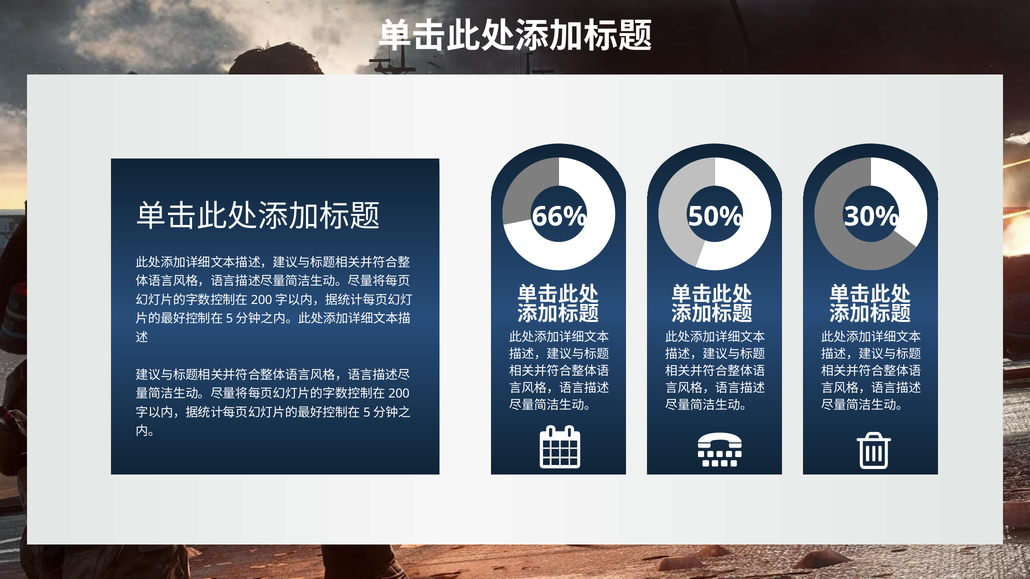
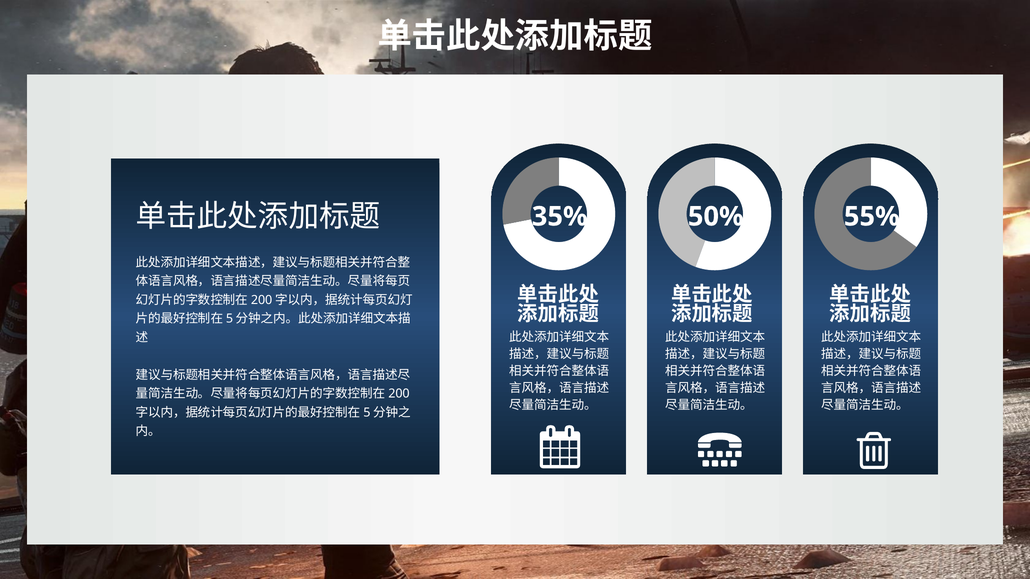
30%: 30% -> 55%
66%: 66% -> 35%
